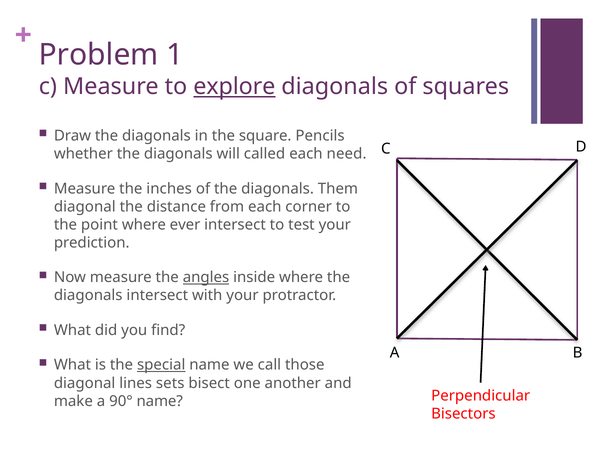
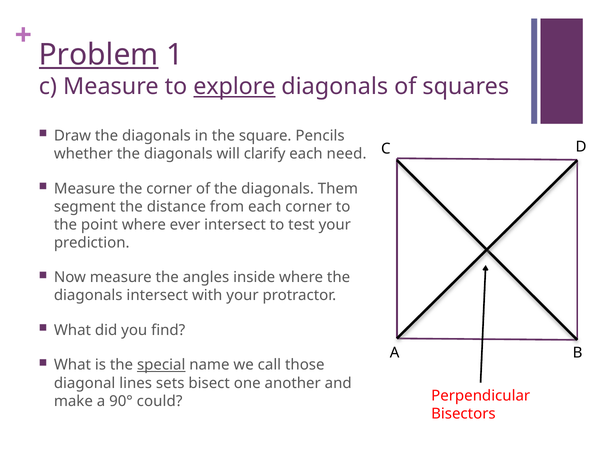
Problem underline: none -> present
called: called -> clarify
the inches: inches -> corner
diagonal at (85, 207): diagonal -> segment
angles underline: present -> none
90° name: name -> could
